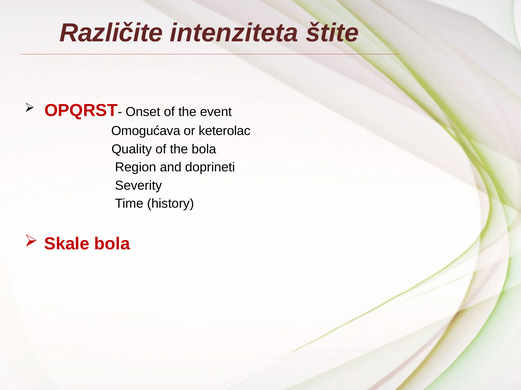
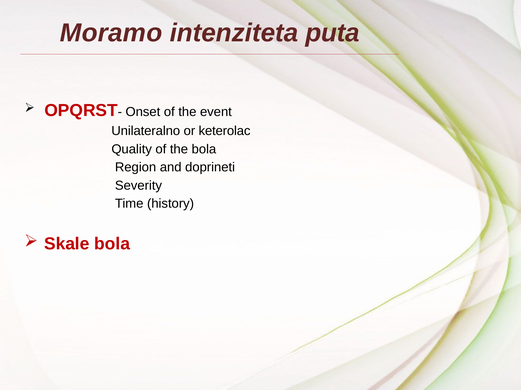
Različite: Različite -> Moramo
štite: štite -> puta
Omogućava: Omogućava -> Unilateralno
